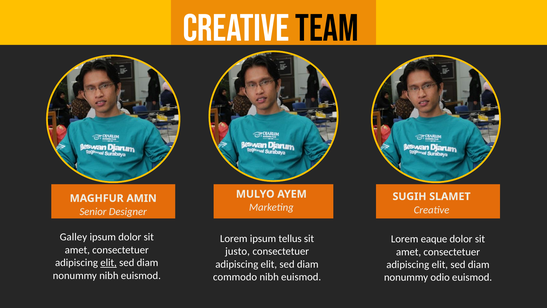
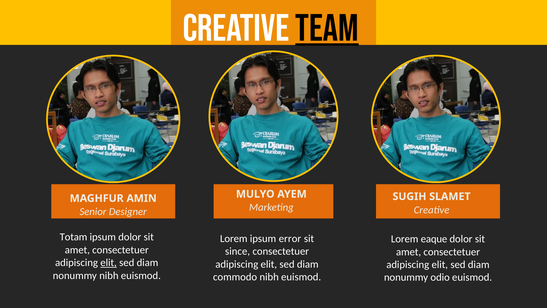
Team underline: none -> present
Galley: Galley -> Totam
tellus: tellus -> error
justo: justo -> since
